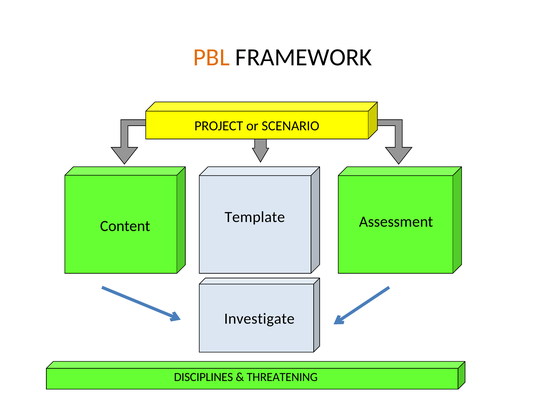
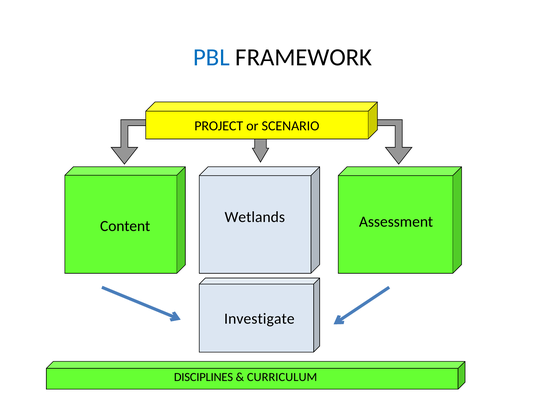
PBL colour: orange -> blue
Template: Template -> Wetlands
THREATENING: THREATENING -> CURRICULUM
